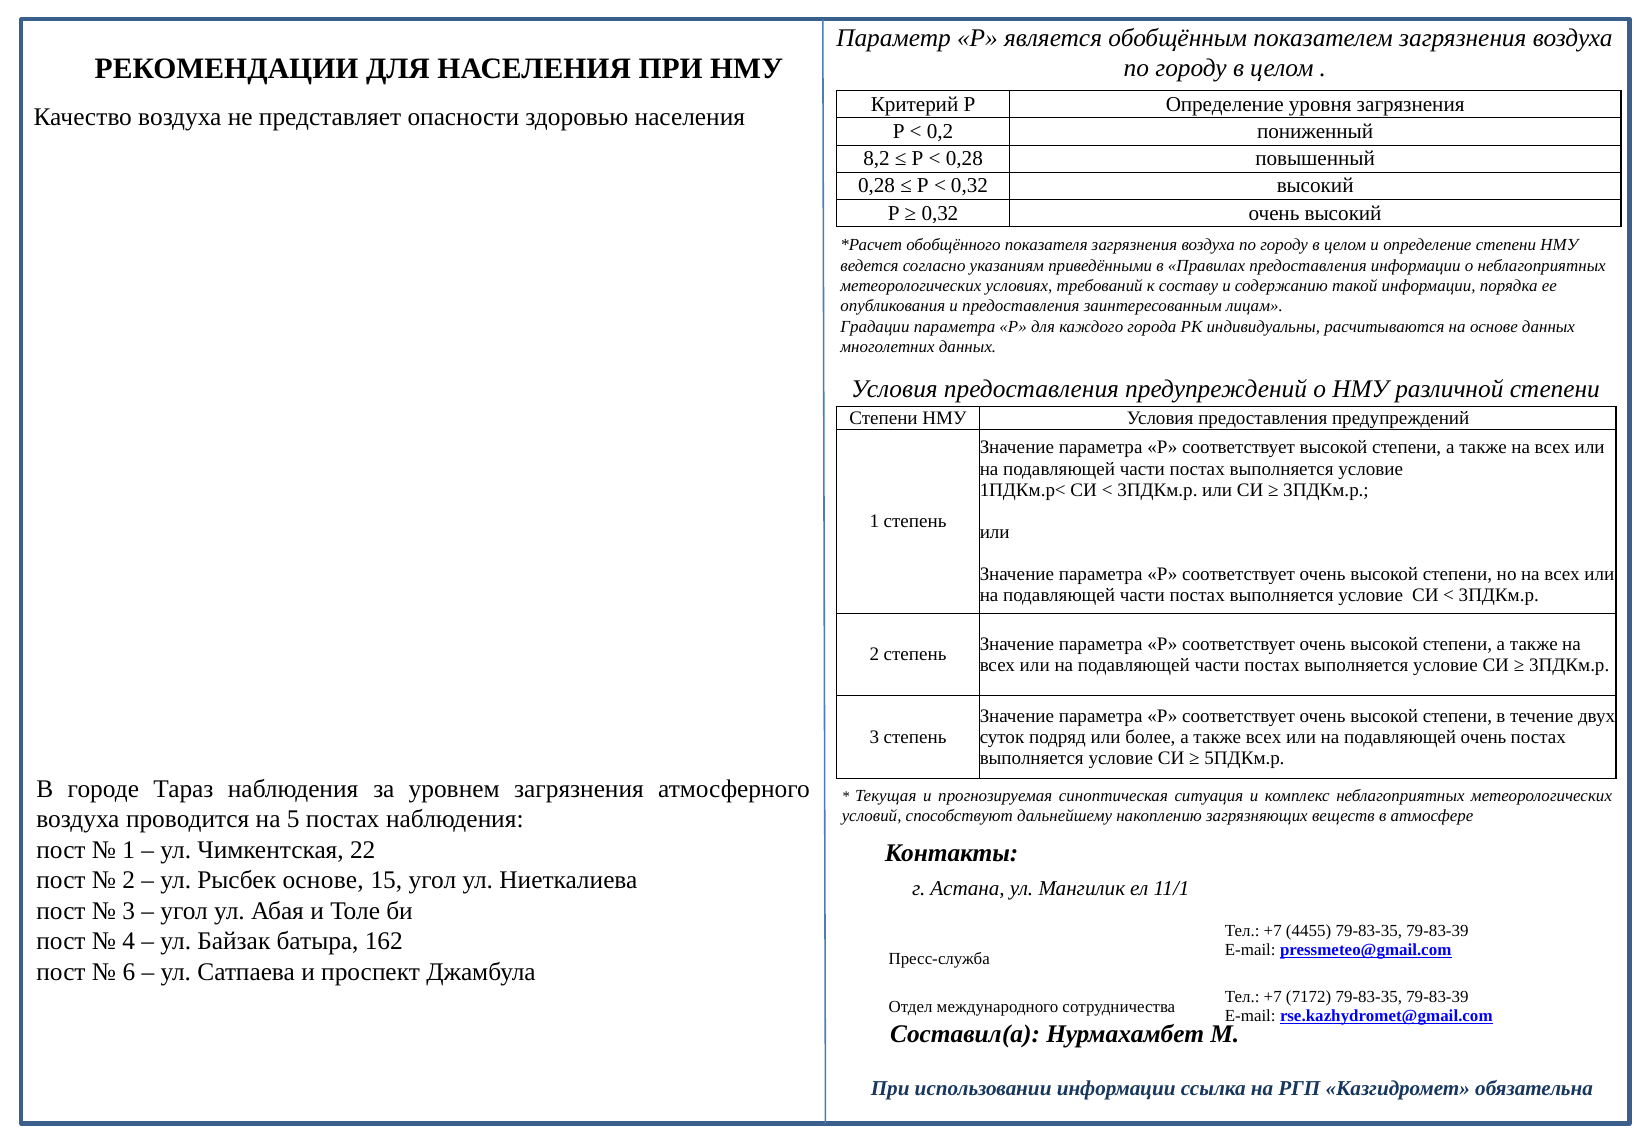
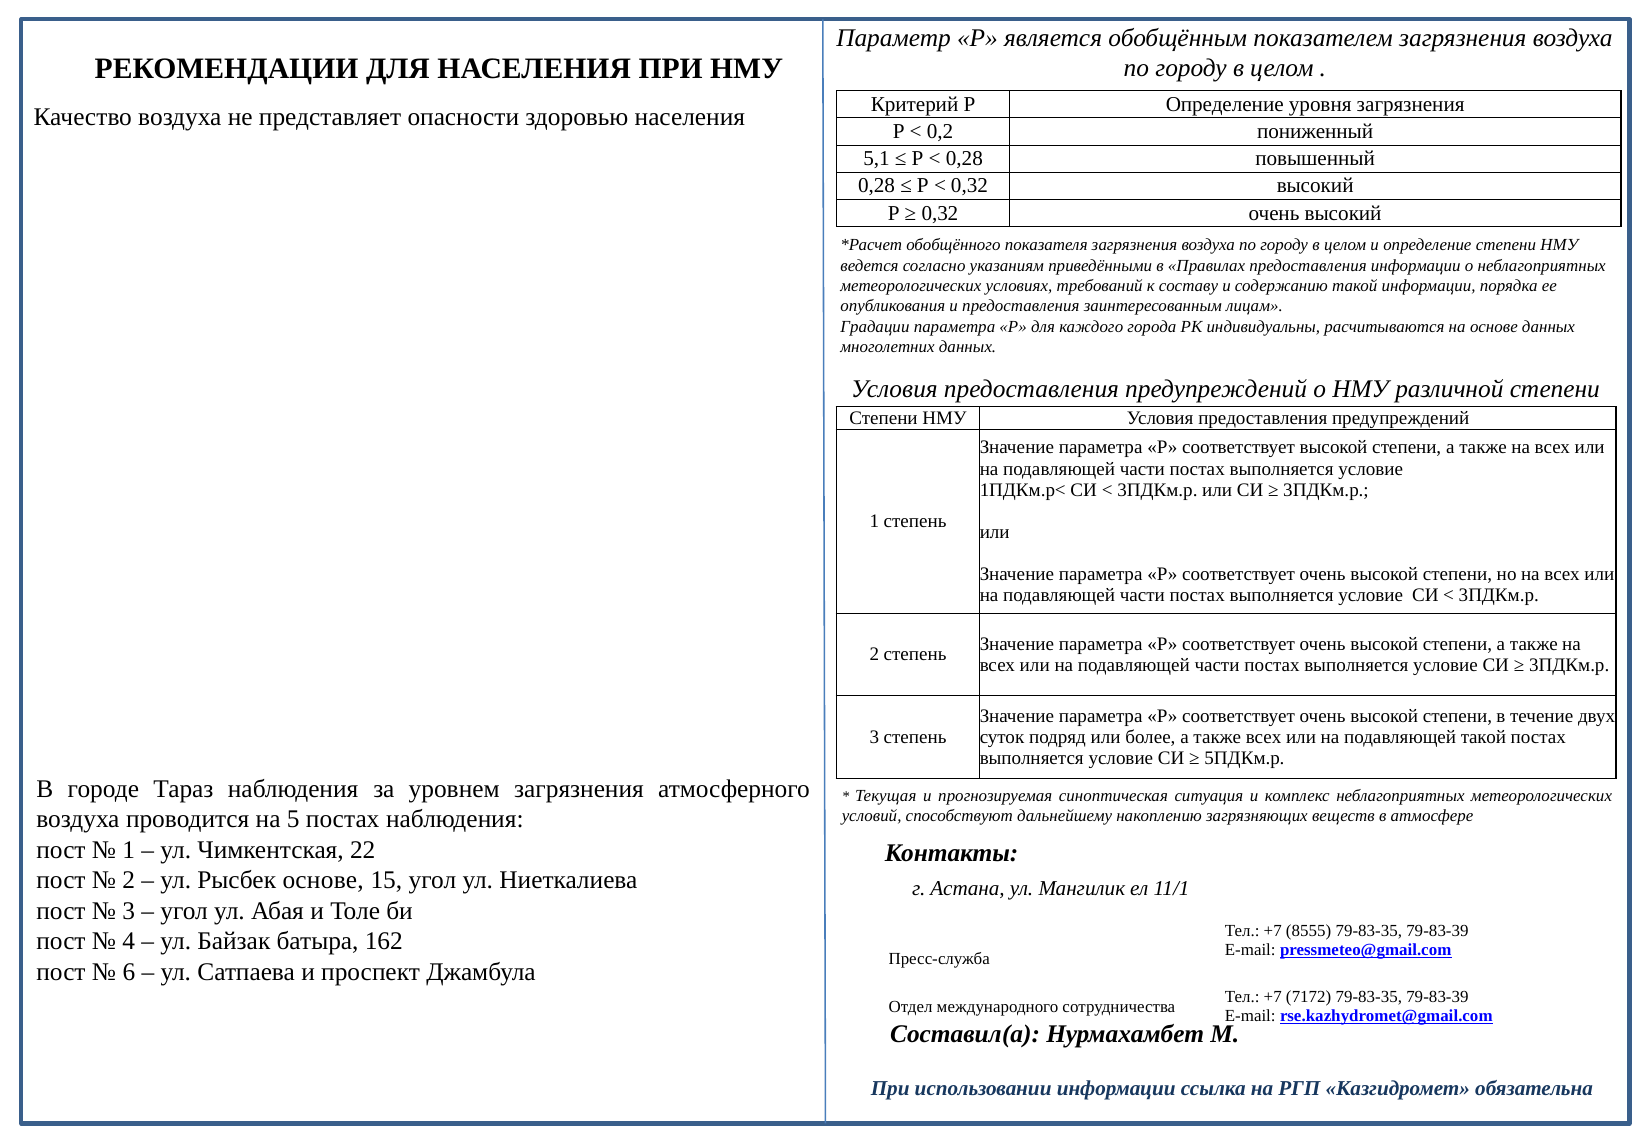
8,2: 8,2 -> 5,1
подавляющей очень: очень -> такой
4455: 4455 -> 8555
